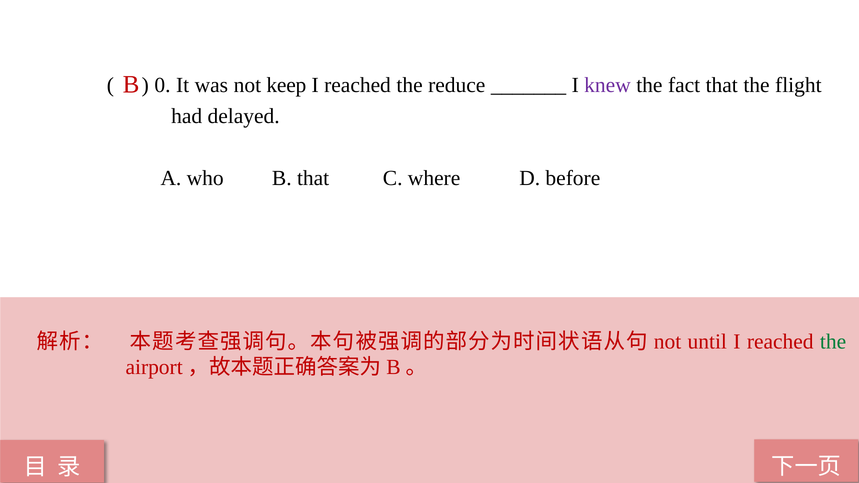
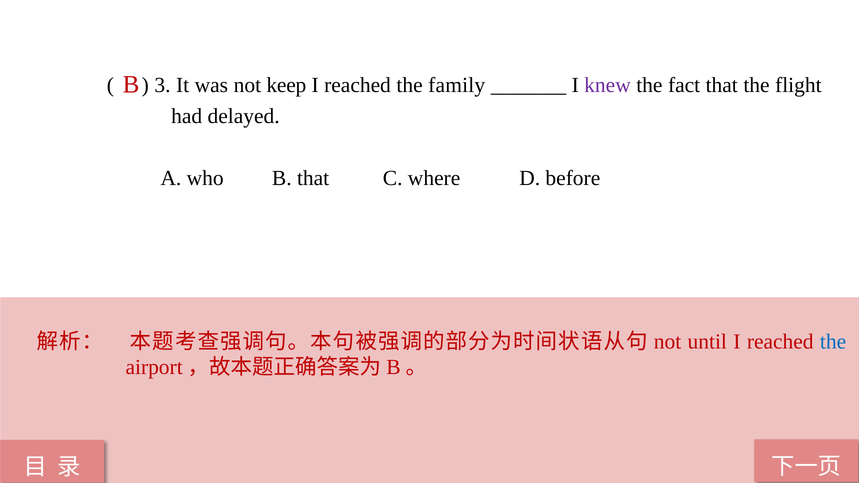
0: 0 -> 3
reduce: reduce -> family
the at (833, 342) colour: green -> blue
